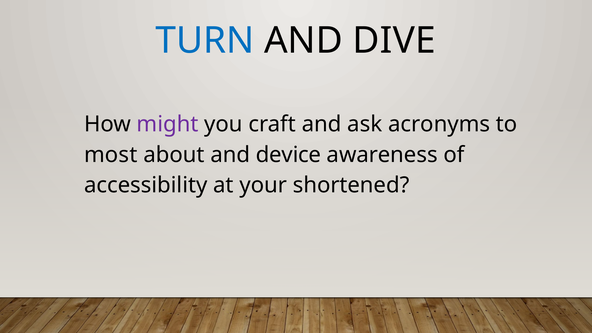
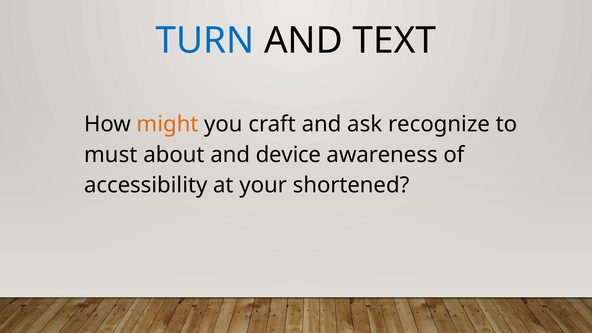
DIVE: DIVE -> TEXT
might colour: purple -> orange
acronyms: acronyms -> recognize
most: most -> must
